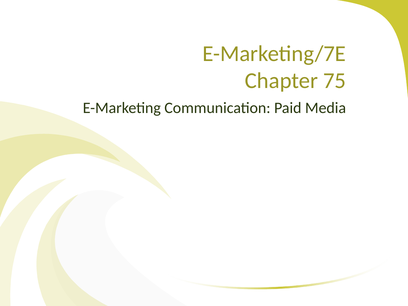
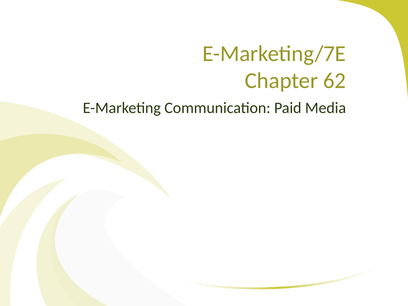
75: 75 -> 62
